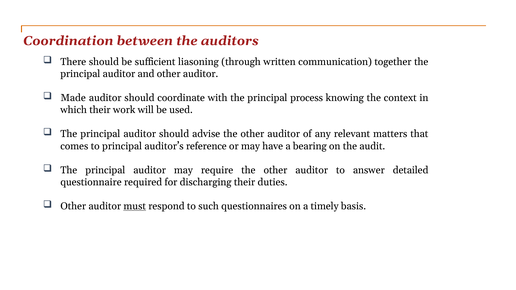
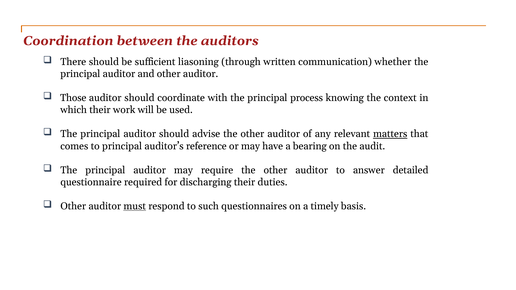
together: together -> whether
Made: Made -> Those
matters underline: none -> present
